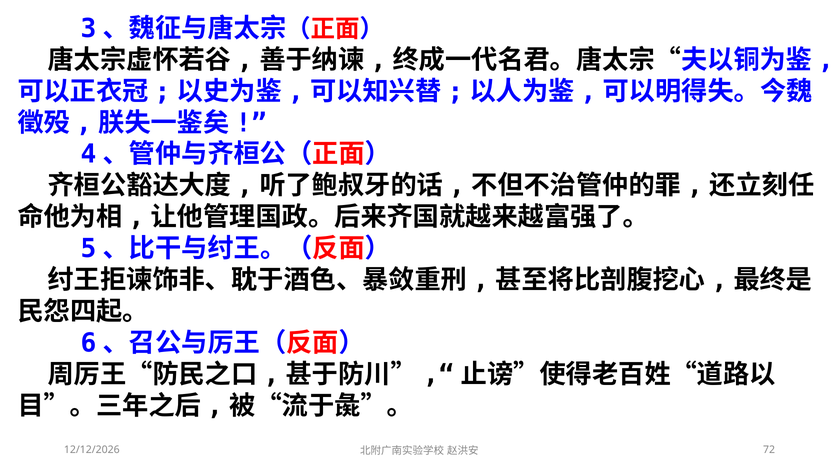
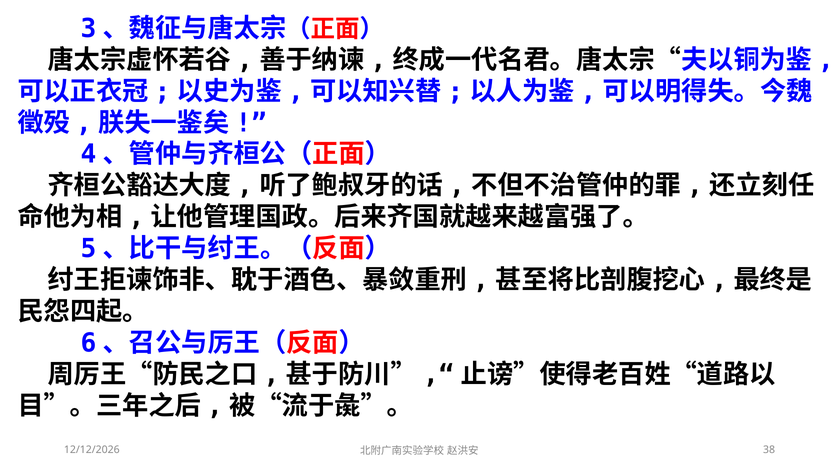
72: 72 -> 38
